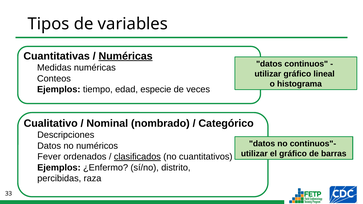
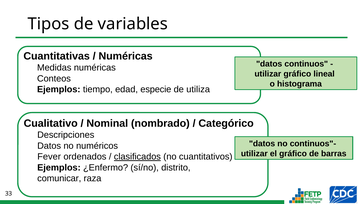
Numéricas at (126, 56) underline: present -> none
veces: veces -> utiliza
percibidas: percibidas -> comunicar
